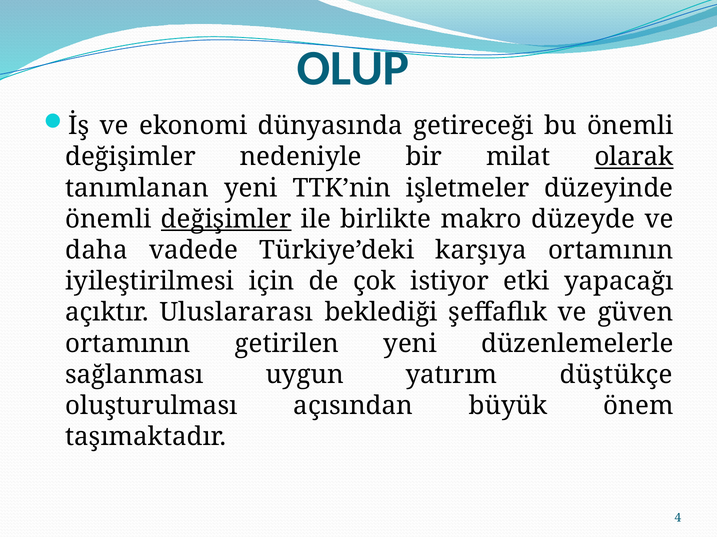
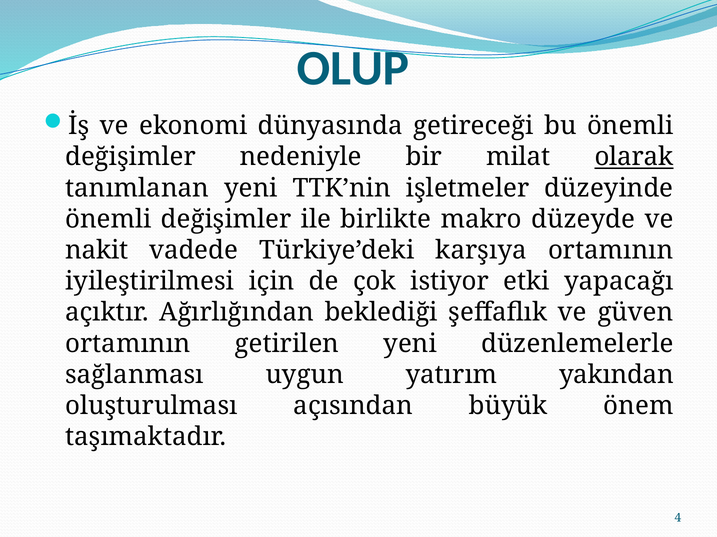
değişimler at (226, 219) underline: present -> none
daha: daha -> nakit
Uluslararası: Uluslararası -> Ağırlığından
düştükçe: düştükçe -> yakından
